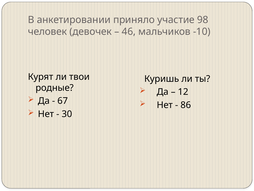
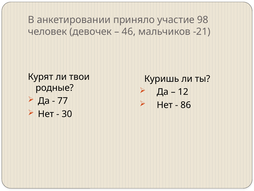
-10: -10 -> -21
67: 67 -> 77
